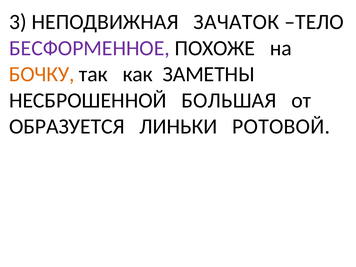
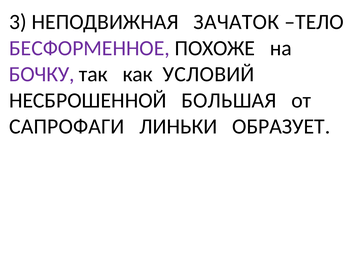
БОЧКУ colour: orange -> purple
ЗАМЕТНЫ: ЗАМЕТНЫ -> УСЛОВИЙ
ОБРАЗУЕТСЯ: ОБРАЗУЕТСЯ -> САПРОФАГИ
РОТОВОЙ: РОТОВОЙ -> ОБРАЗУЕТ
